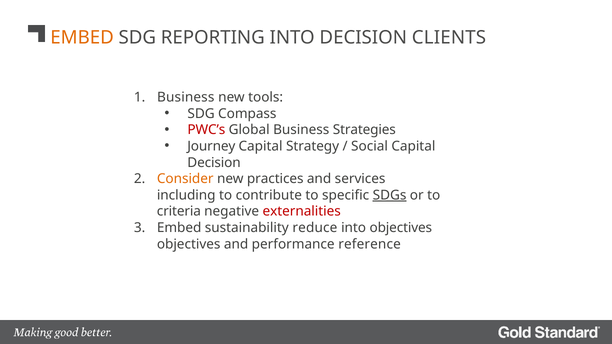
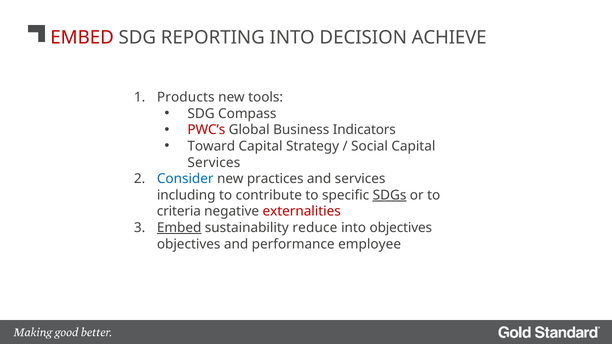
EMBED at (82, 38) colour: orange -> red
CLIENTS: CLIENTS -> ACHIEVE
Business at (186, 97): Business -> Products
Strategies: Strategies -> Indicators
Journey: Journey -> Toward
Decision at (214, 163): Decision -> Services
Consider colour: orange -> blue
Embed at (179, 228) underline: none -> present
reference: reference -> employee
